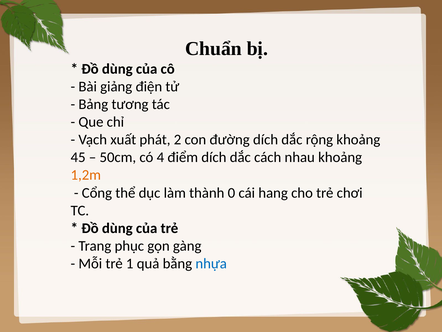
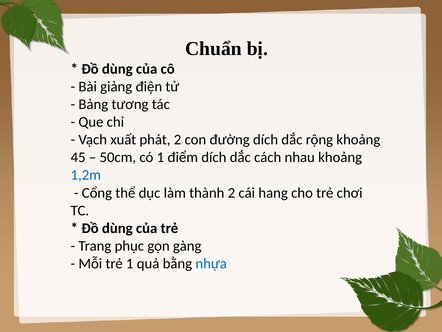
có 4: 4 -> 1
1,2m colour: orange -> blue
thành 0: 0 -> 2
